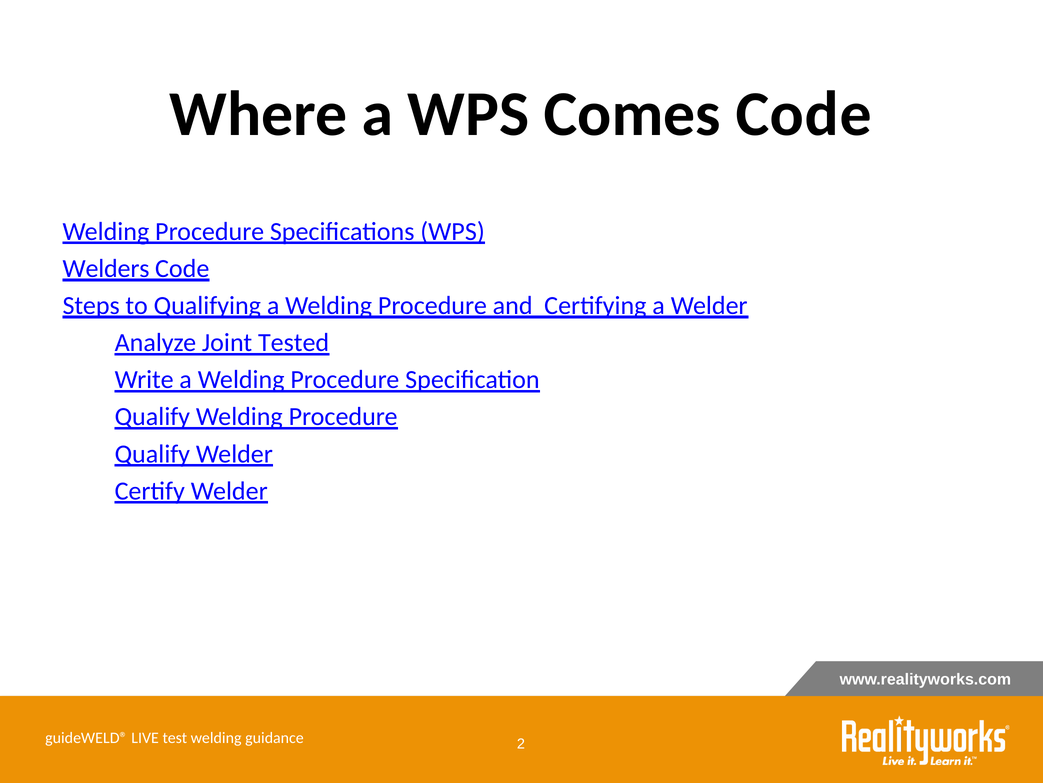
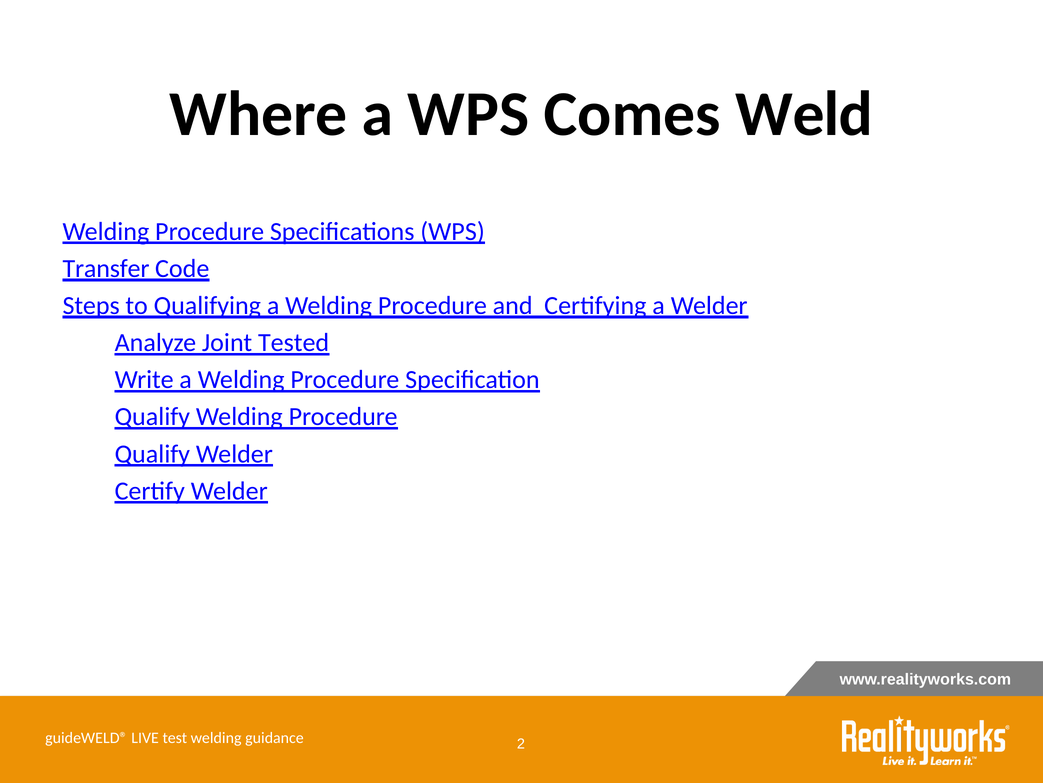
Comes Code: Code -> Weld
Welders: Welders -> Transfer
